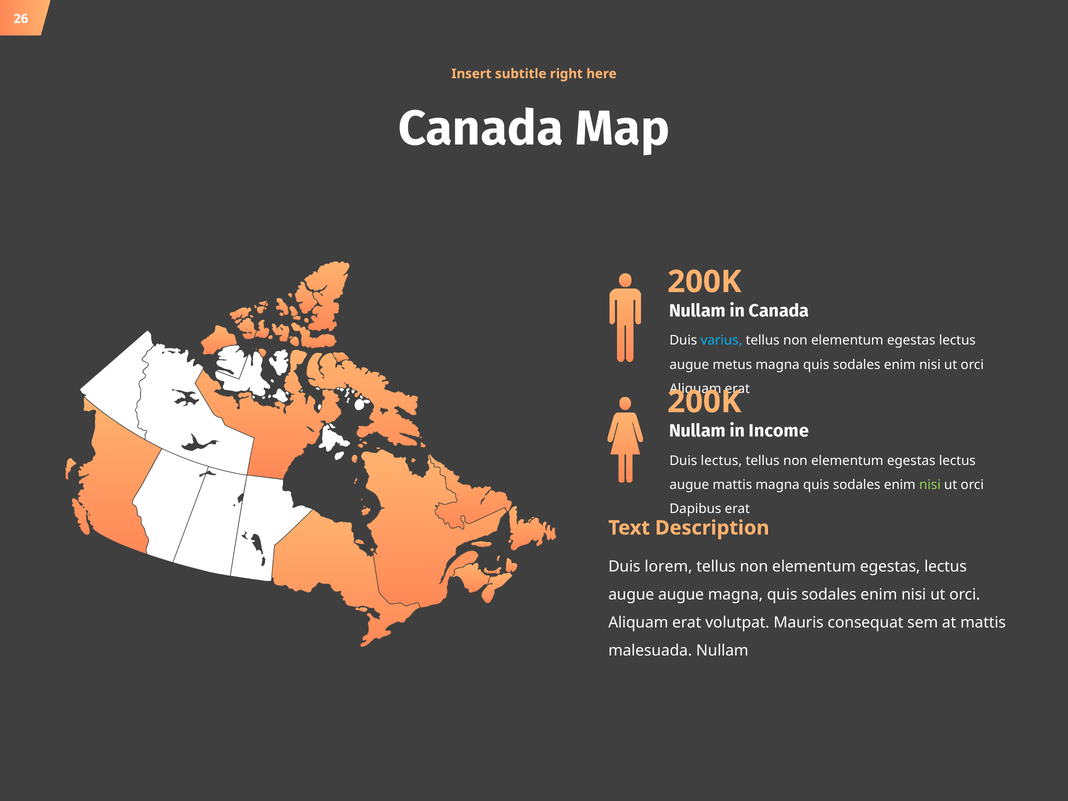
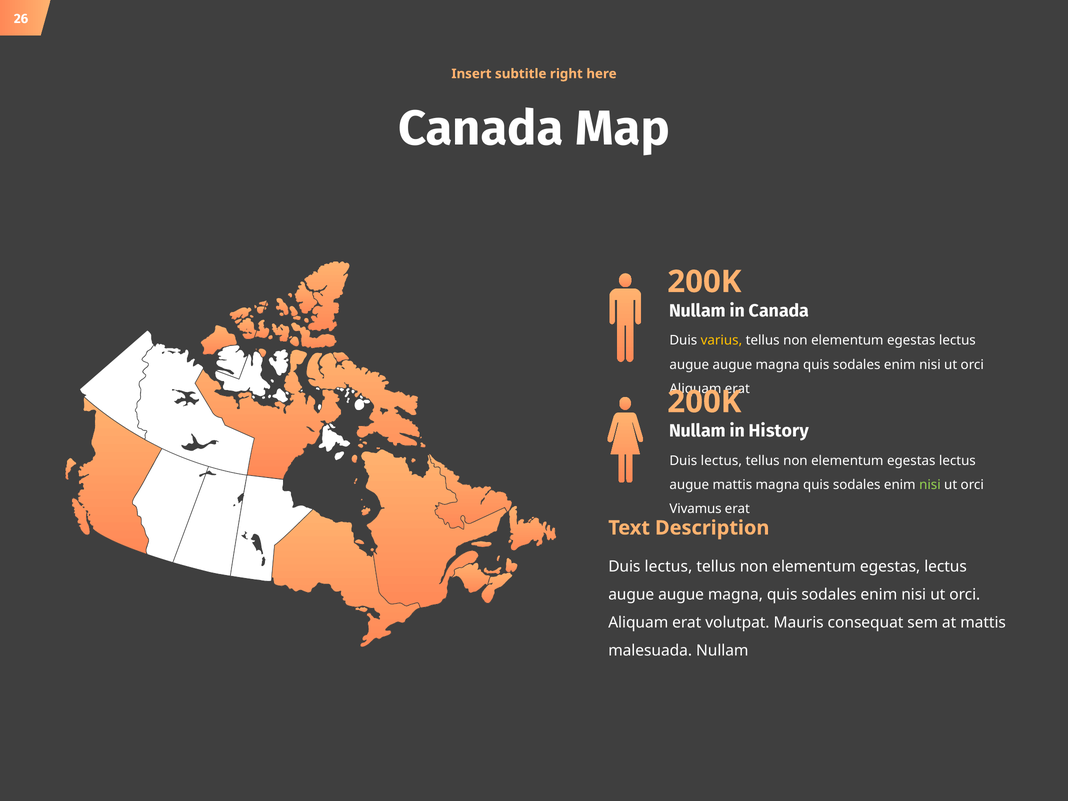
varius colour: light blue -> yellow
metus at (732, 365): metus -> augue
Income: Income -> History
Dapibus: Dapibus -> Vivamus
lorem at (668, 567): lorem -> lectus
